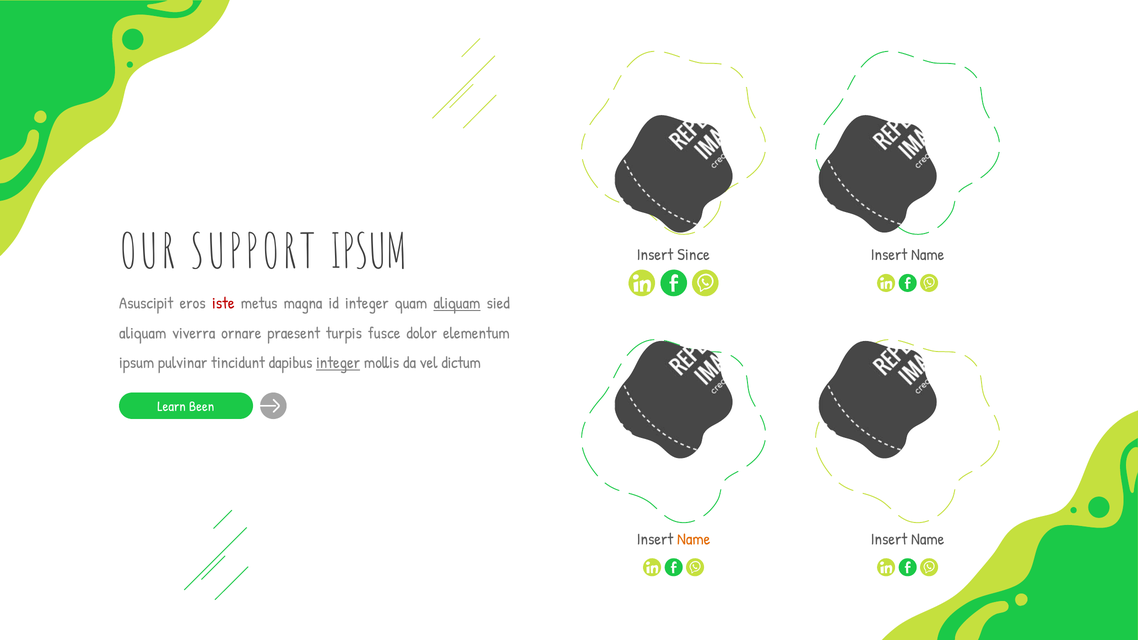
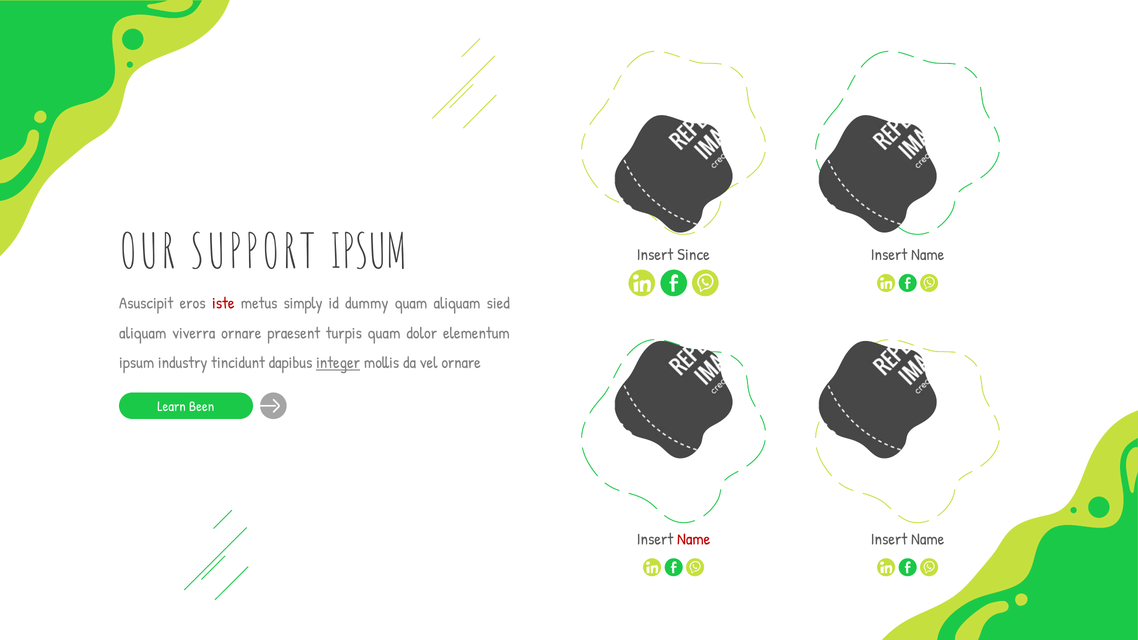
magna: magna -> simply
id integer: integer -> dummy
aliquam at (457, 303) underline: present -> none
turpis fusce: fusce -> quam
pulvinar: pulvinar -> industry
vel dictum: dictum -> ornare
Name at (694, 539) colour: orange -> red
